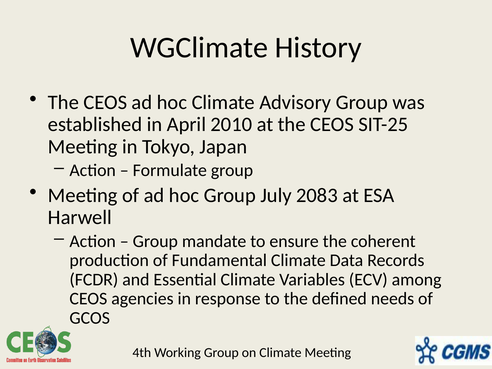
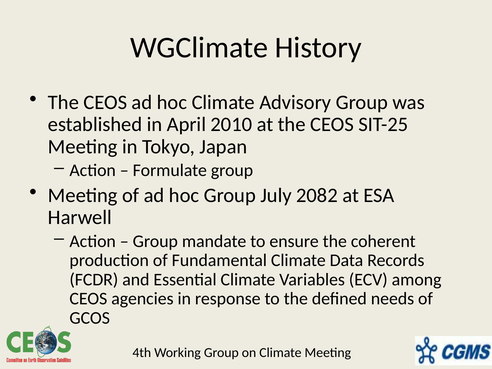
2083: 2083 -> 2082
